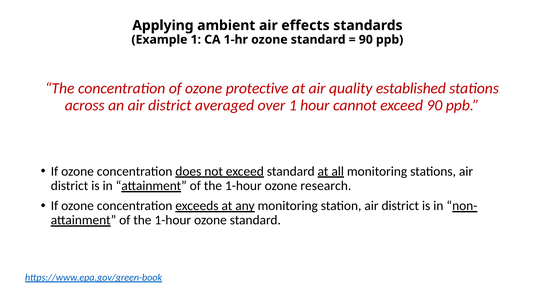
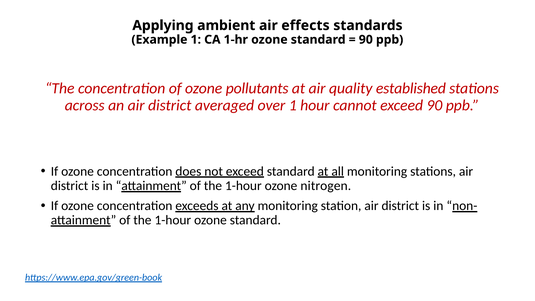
protective: protective -> pollutants
research: research -> nitrogen
